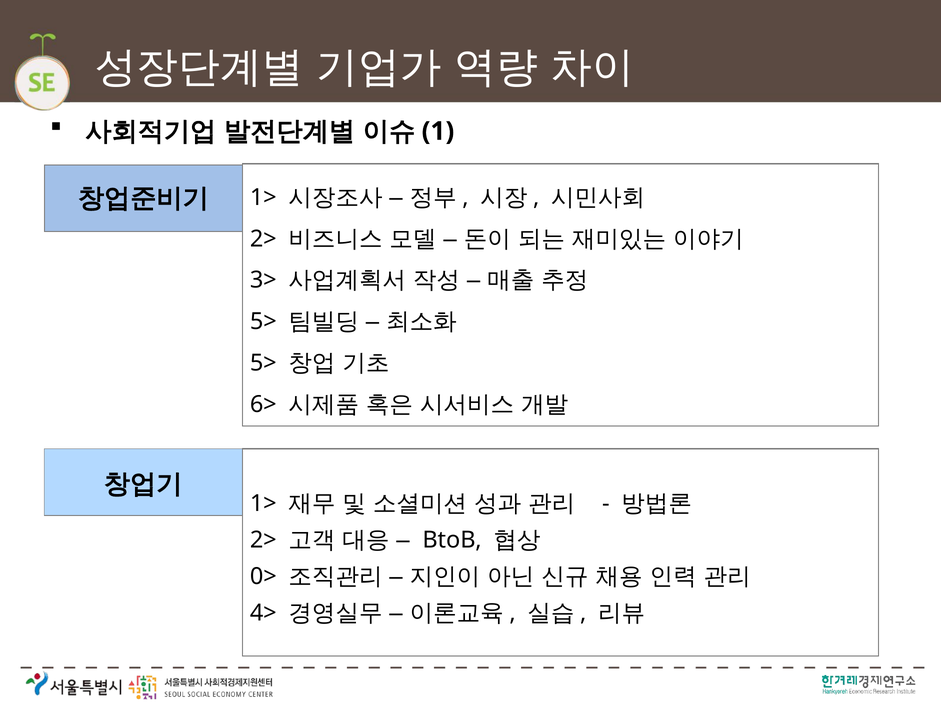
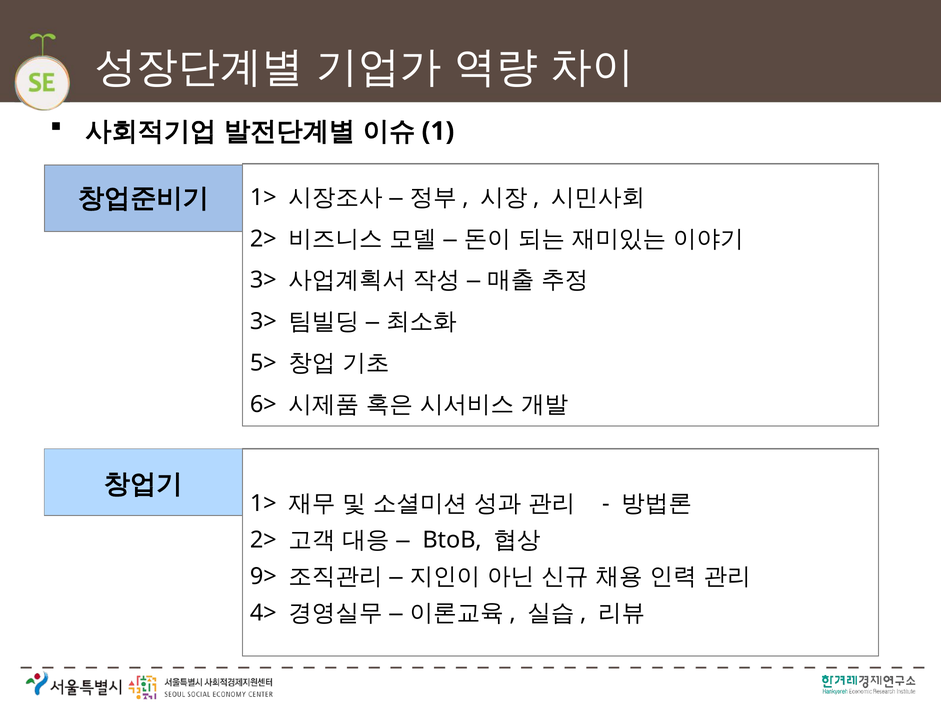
5> at (263, 322): 5> -> 3>
0>: 0> -> 9>
